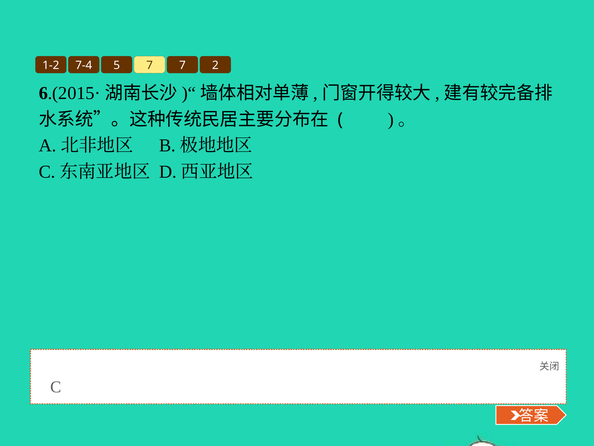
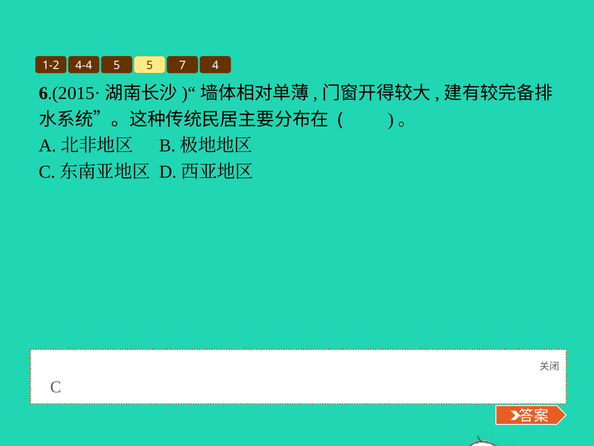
7-4: 7-4 -> 4-4
5 7: 7 -> 5
2: 2 -> 4
